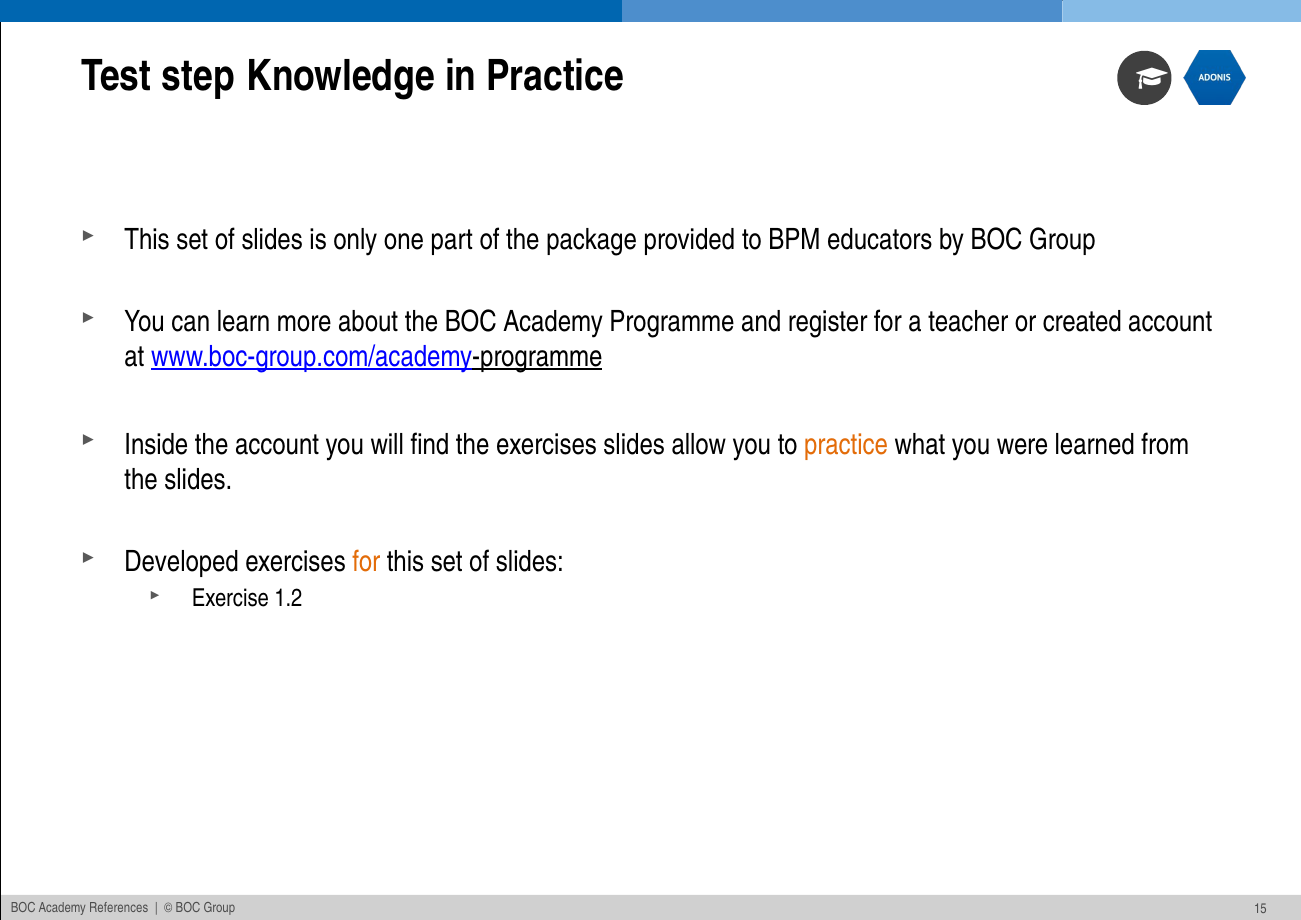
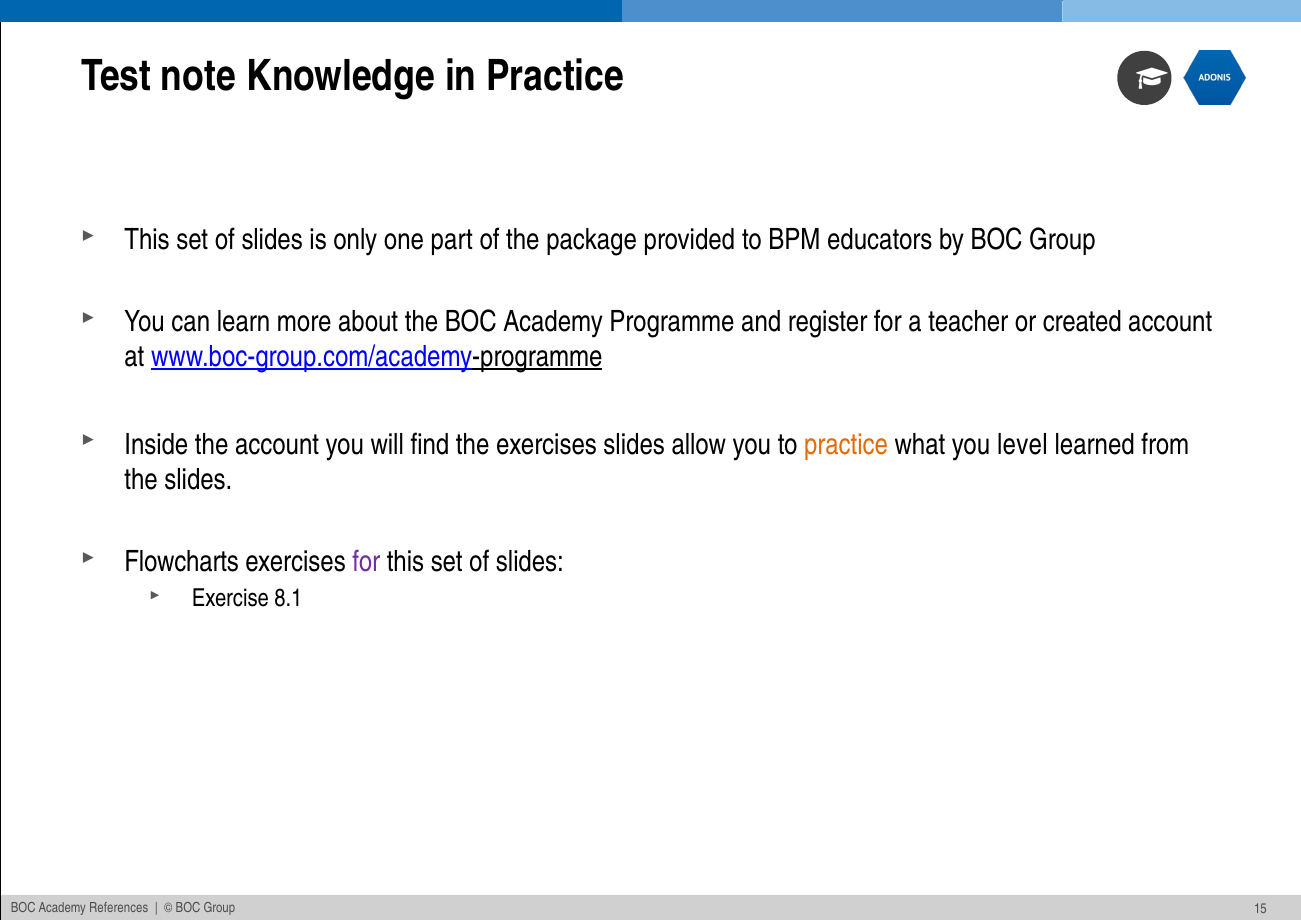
step: step -> note
were: were -> level
Developed: Developed -> Flowcharts
for at (366, 562) colour: orange -> purple
1.2: 1.2 -> 8.1
